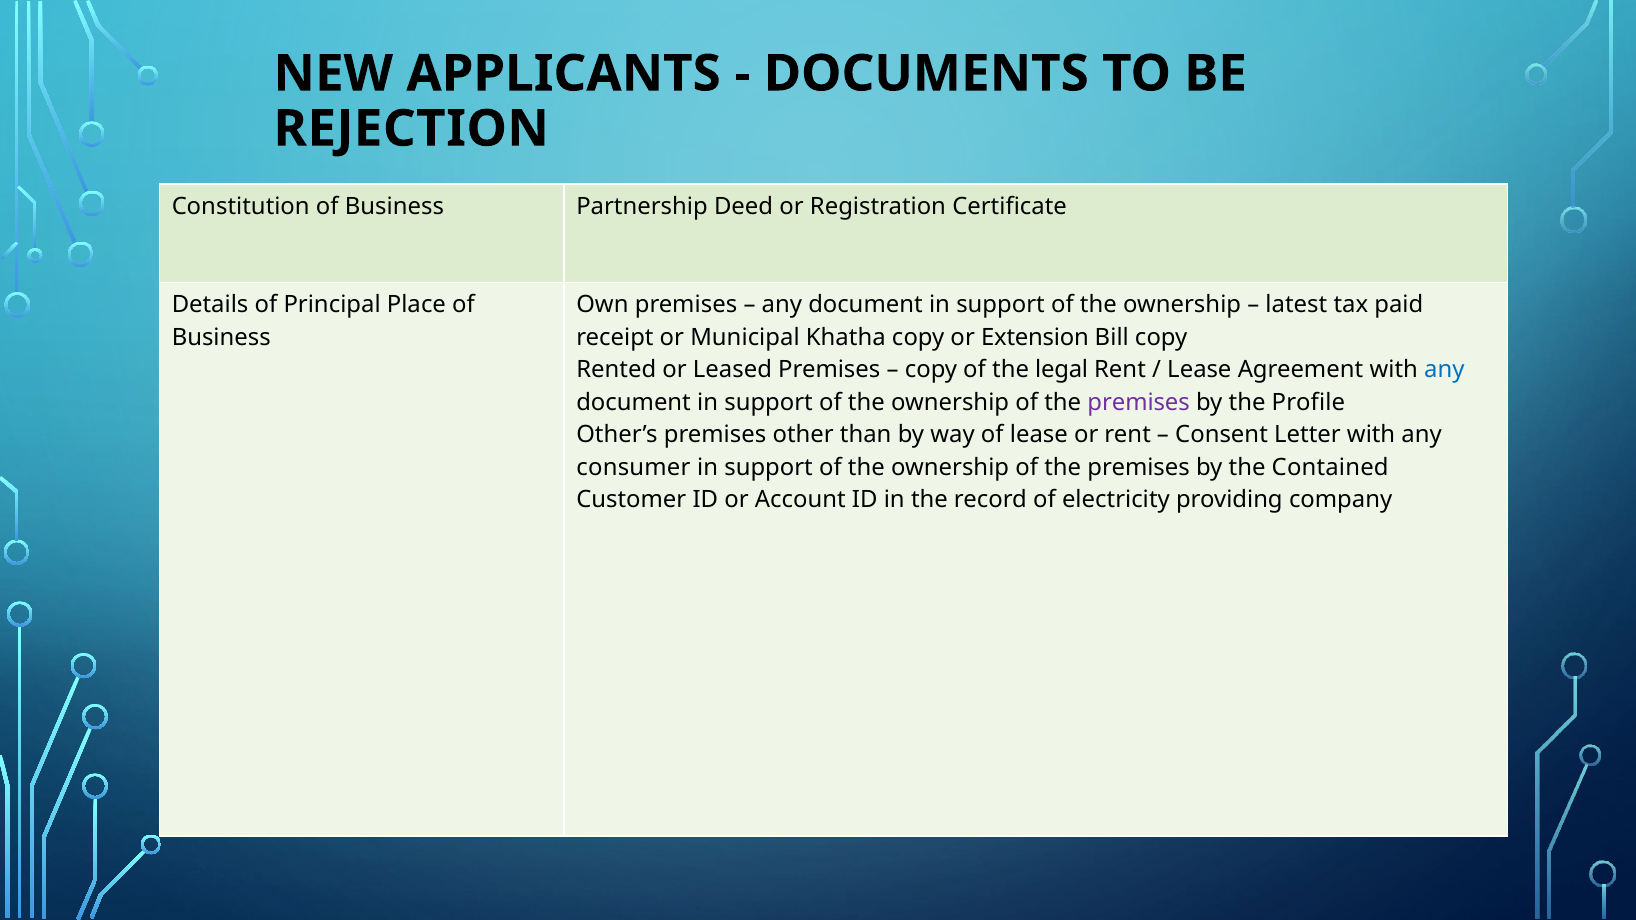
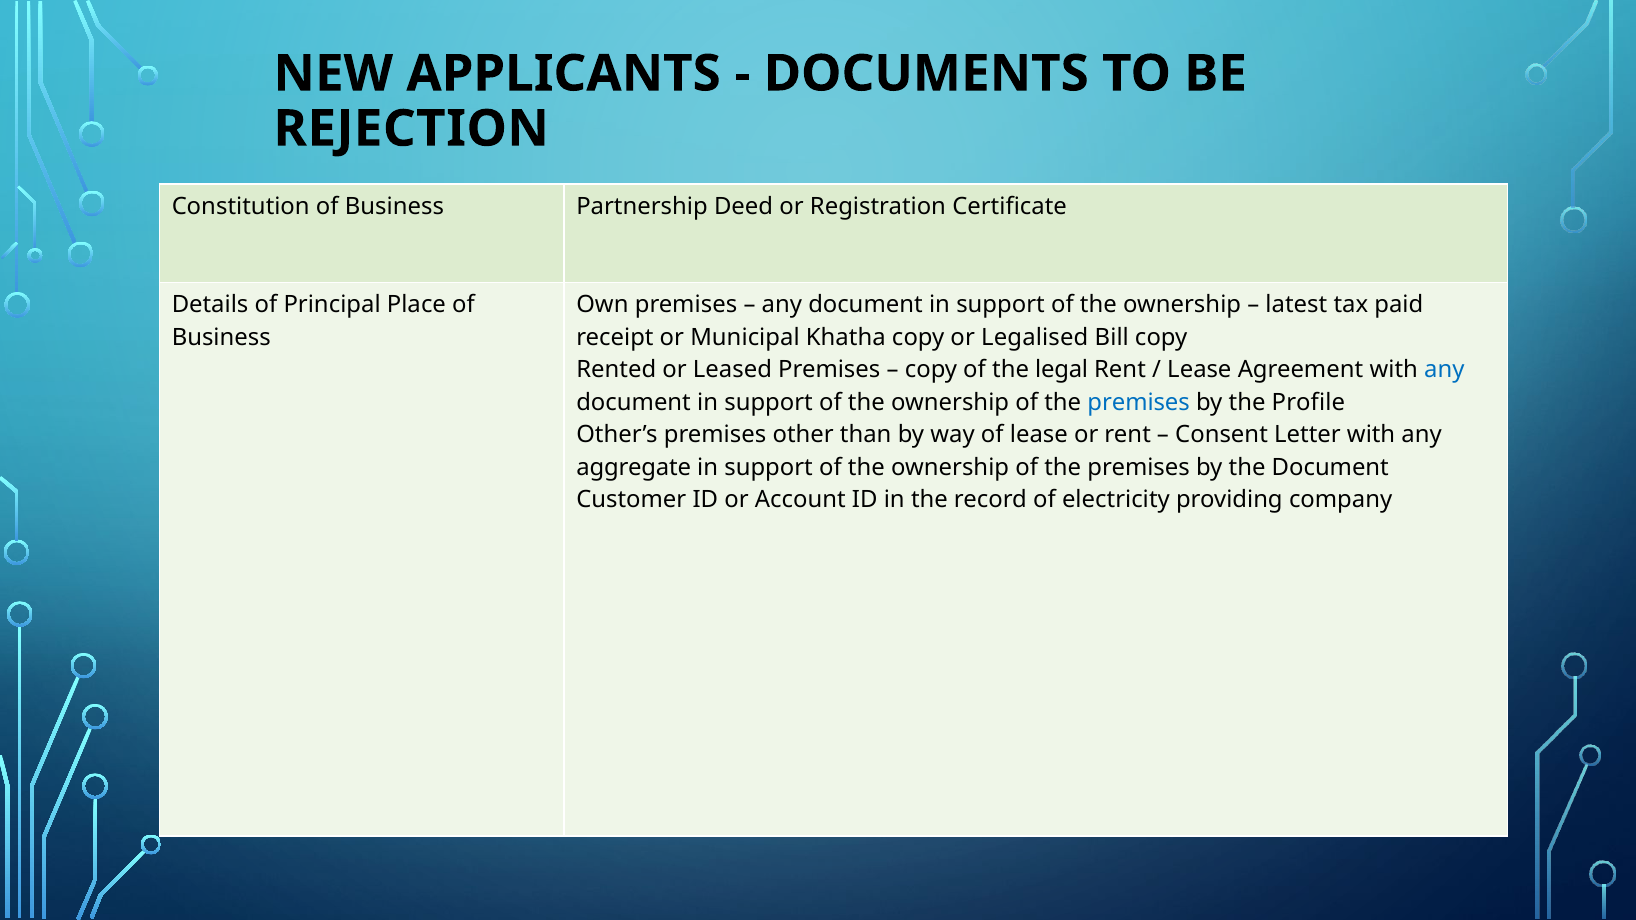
Extension: Extension -> Legalised
premises at (1139, 403) colour: purple -> blue
consumer: consumer -> aggregate
the Contained: Contained -> Document
